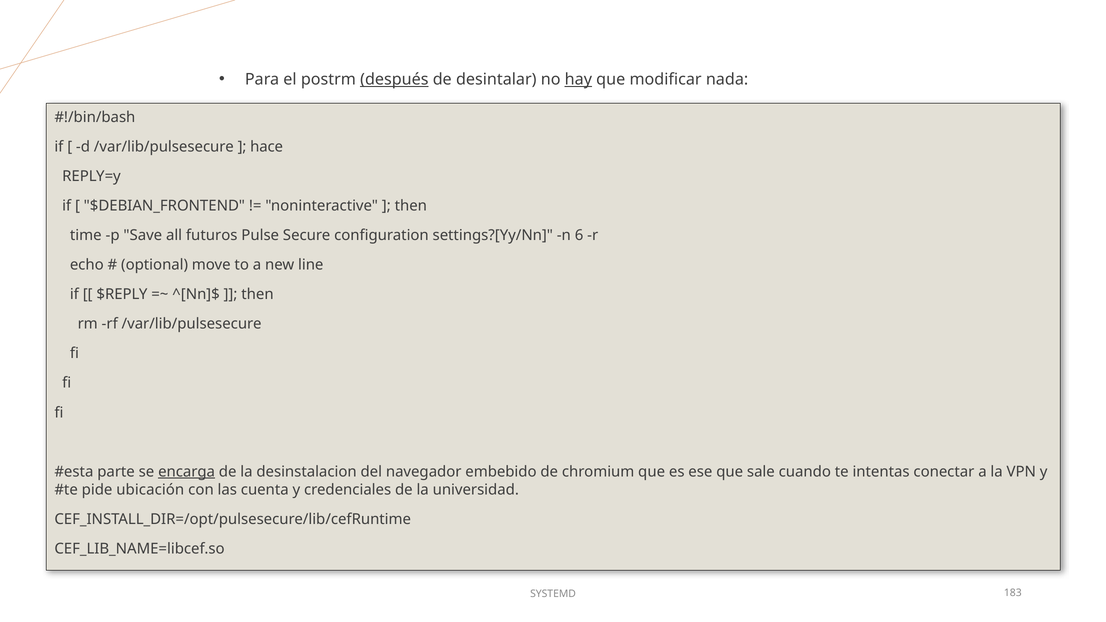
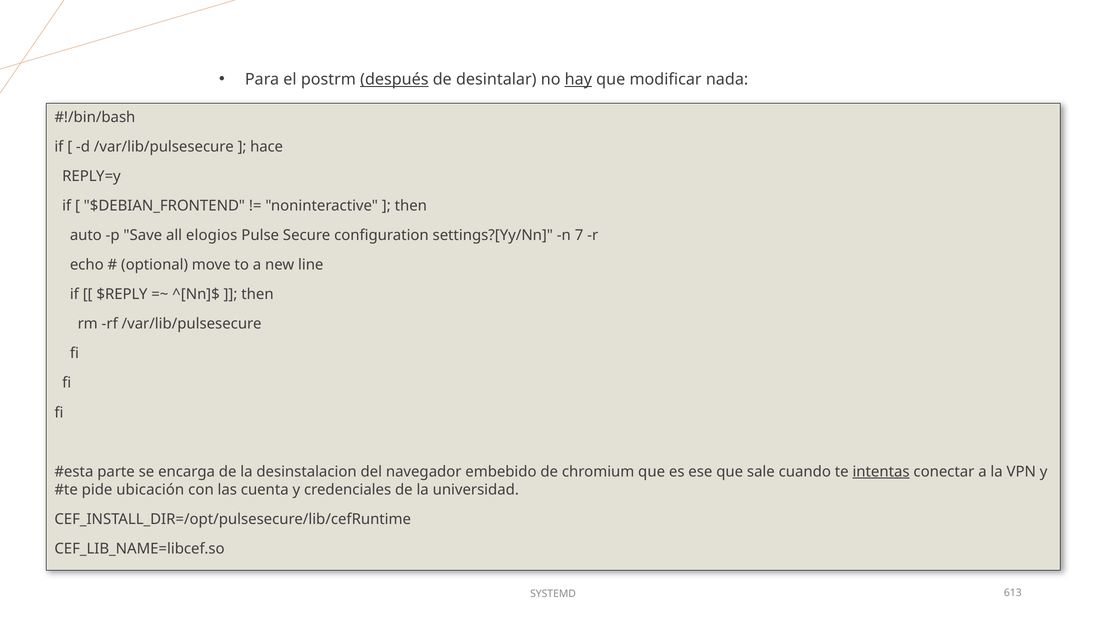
time: time -> auto
futuros: futuros -> elogios
6: 6 -> 7
encarga underline: present -> none
intentas underline: none -> present
183: 183 -> 613
